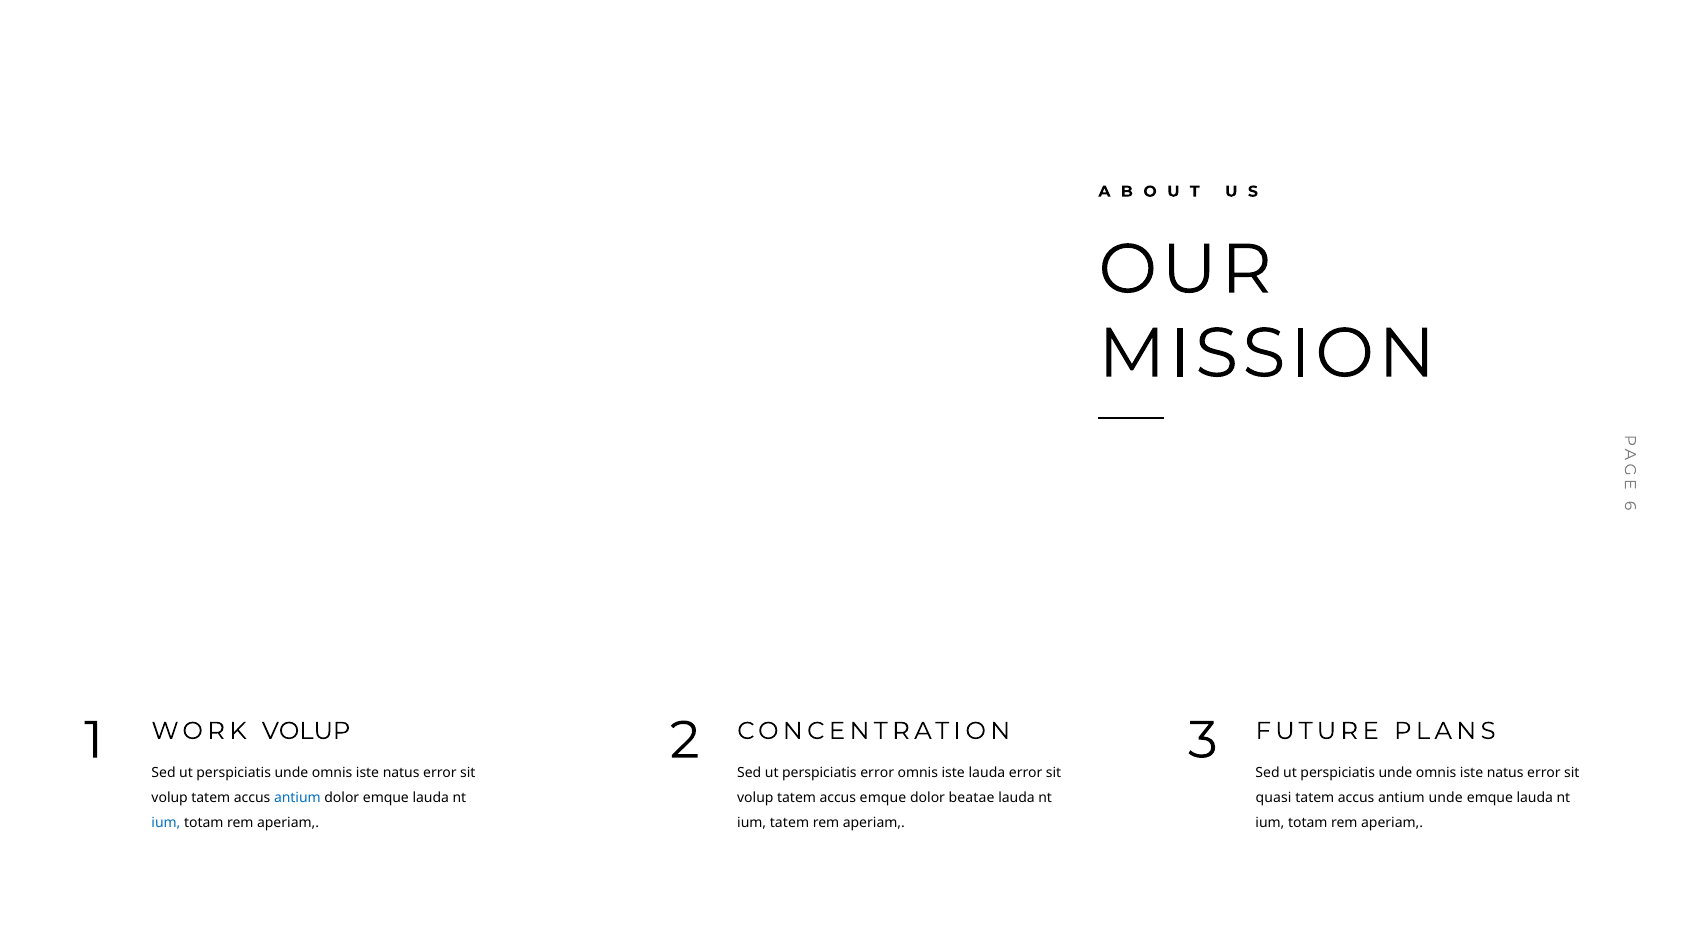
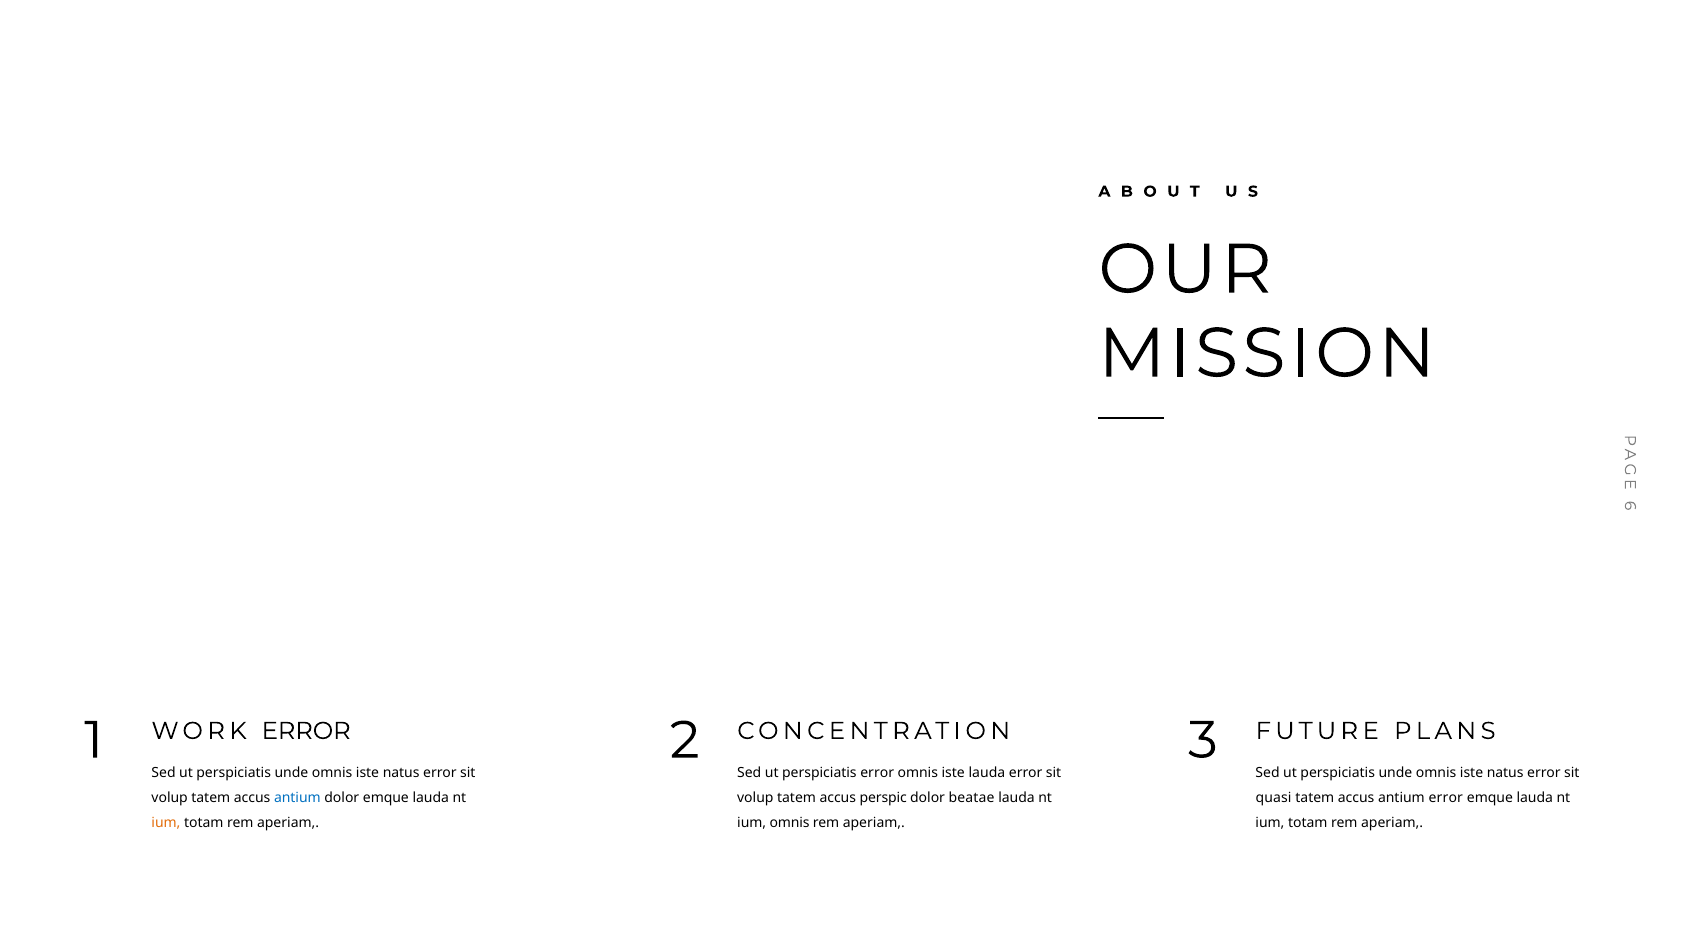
WORK VOLUP: VOLUP -> ERROR
accus emque: emque -> perspic
antium unde: unde -> error
ium at (166, 824) colour: blue -> orange
ium tatem: tatem -> omnis
